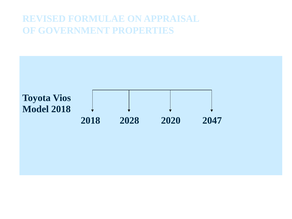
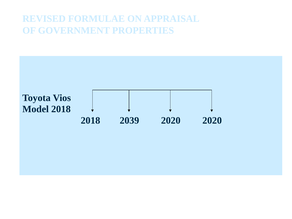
2028: 2028 -> 2039
2020 2047: 2047 -> 2020
